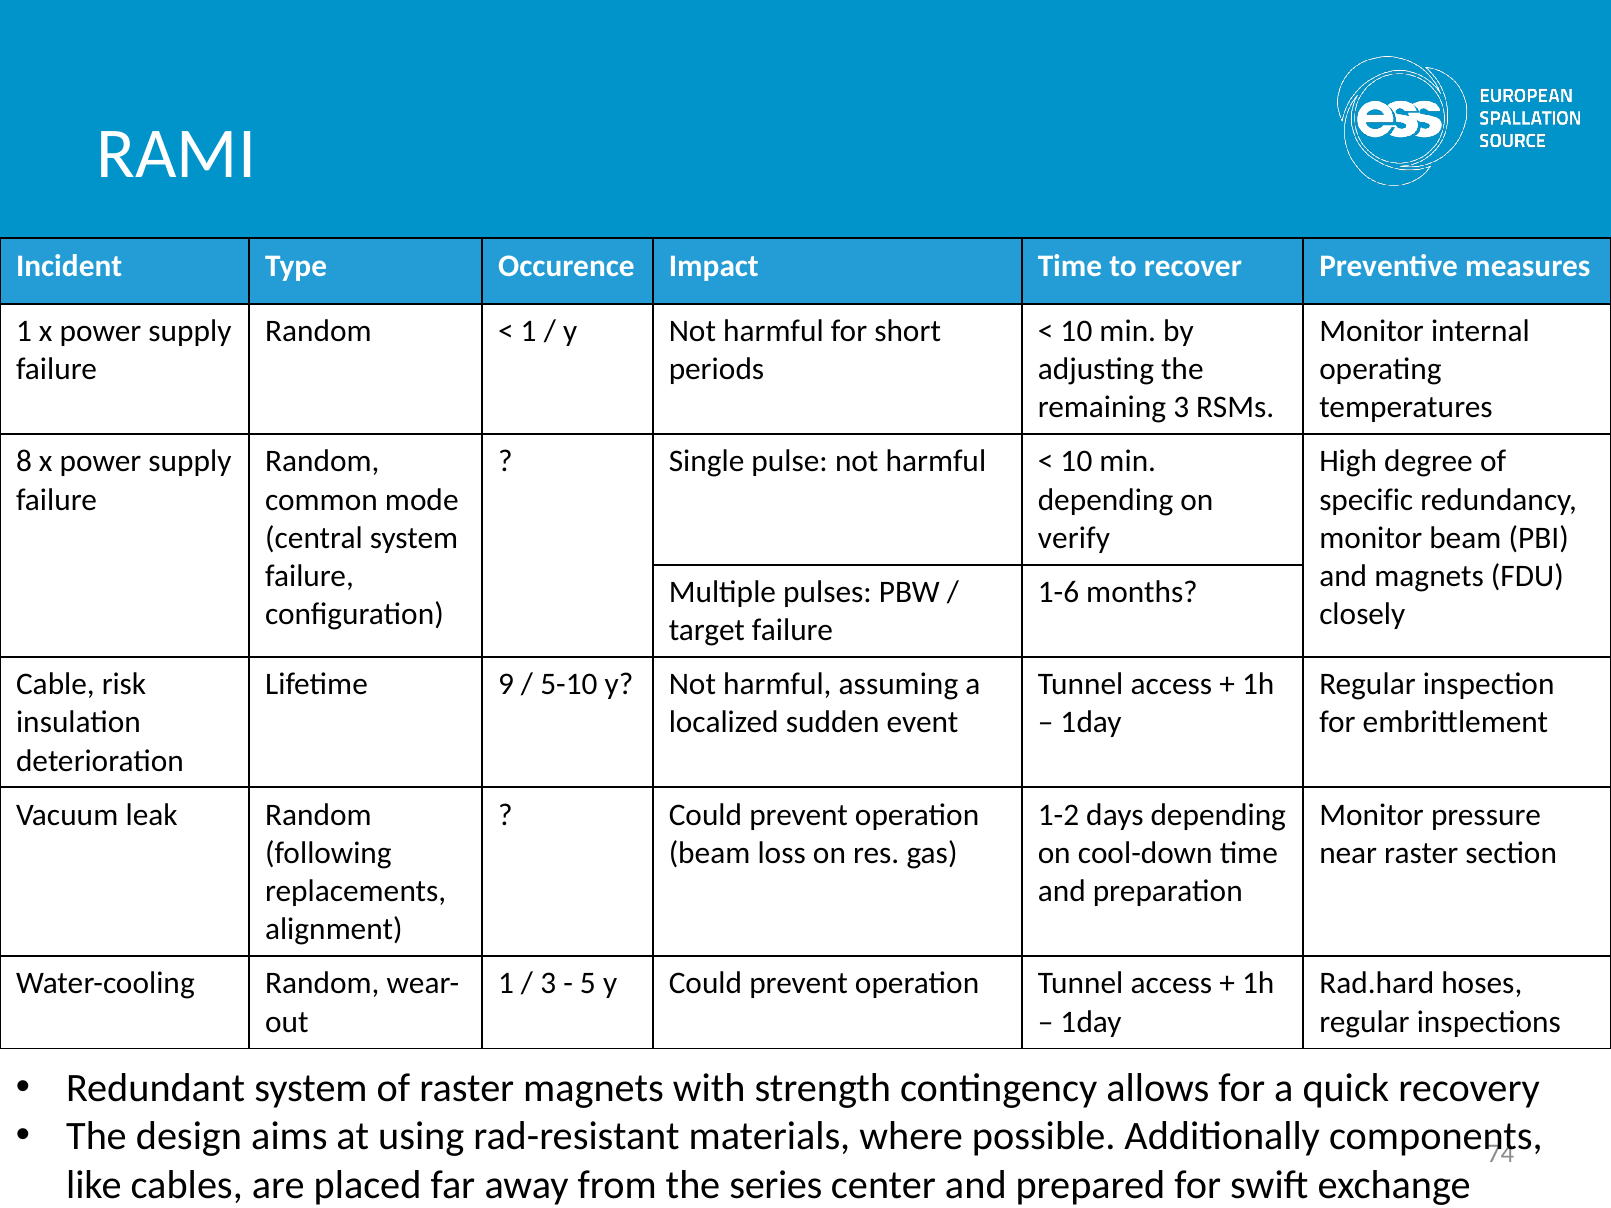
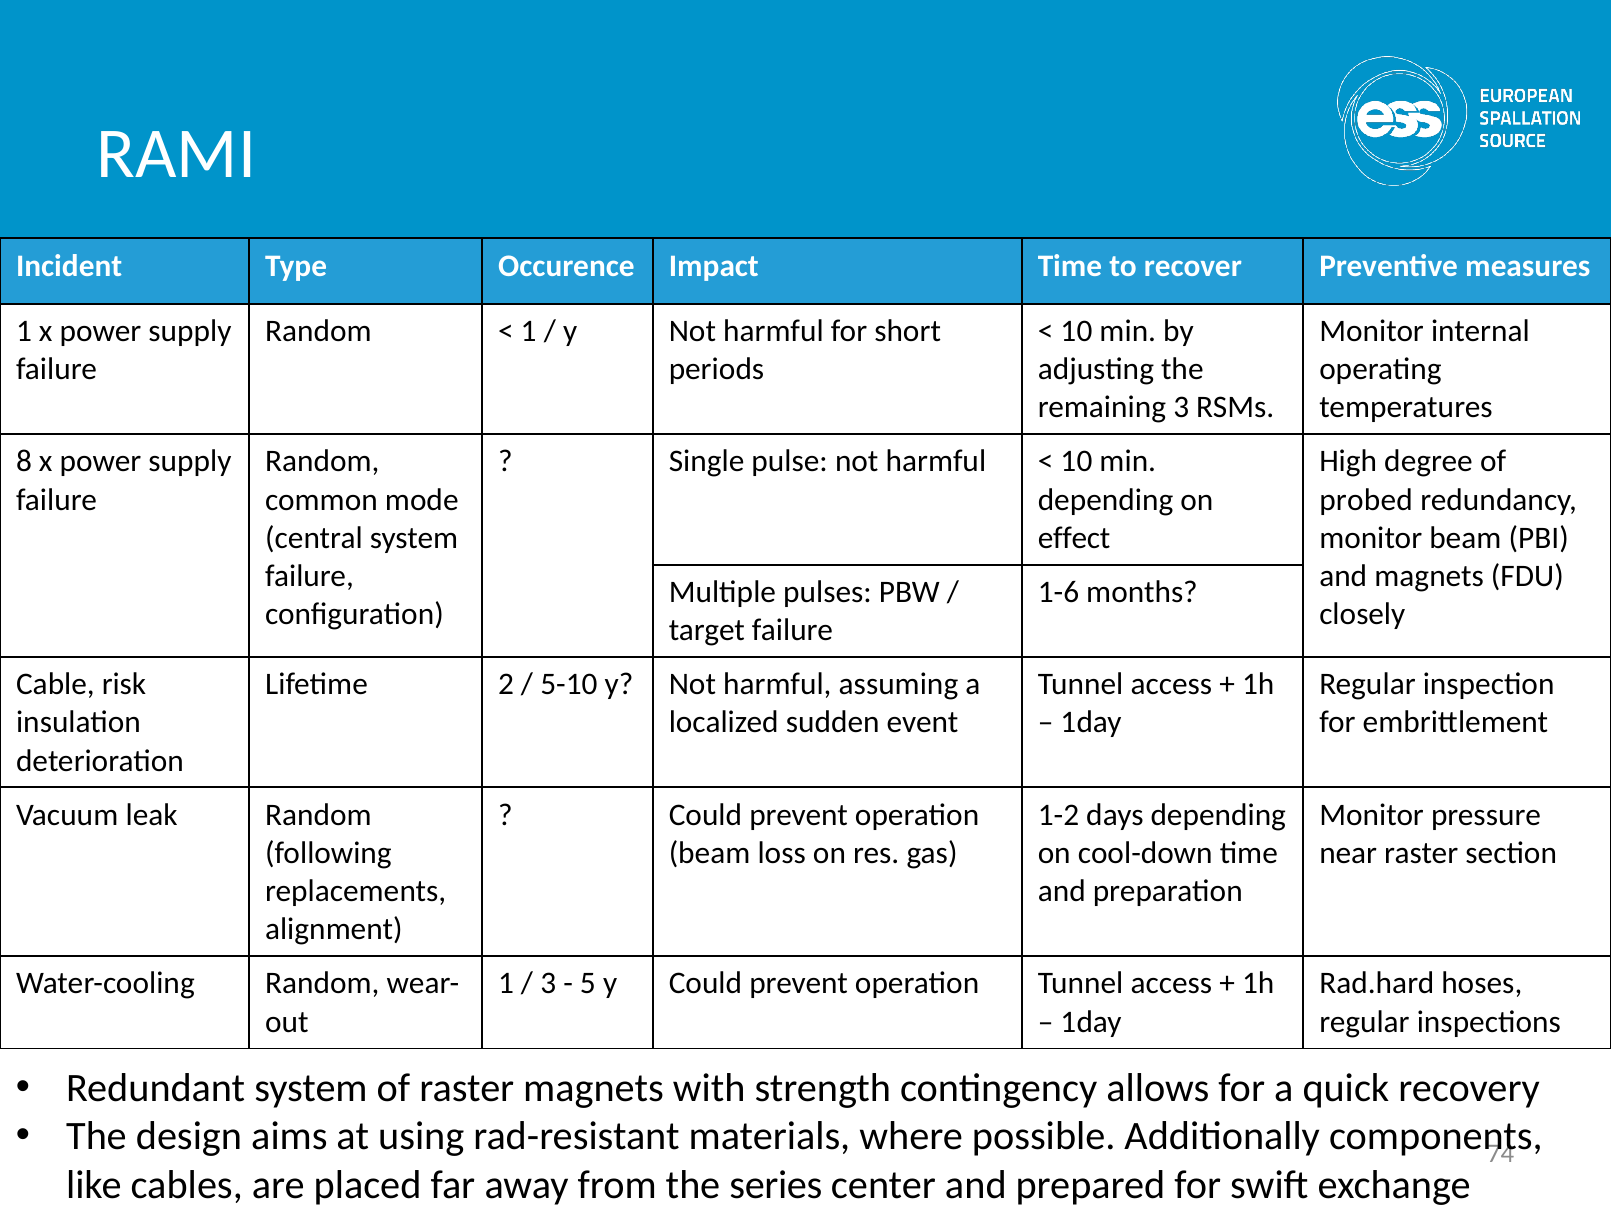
specific: specific -> probed
verify: verify -> effect
9: 9 -> 2
